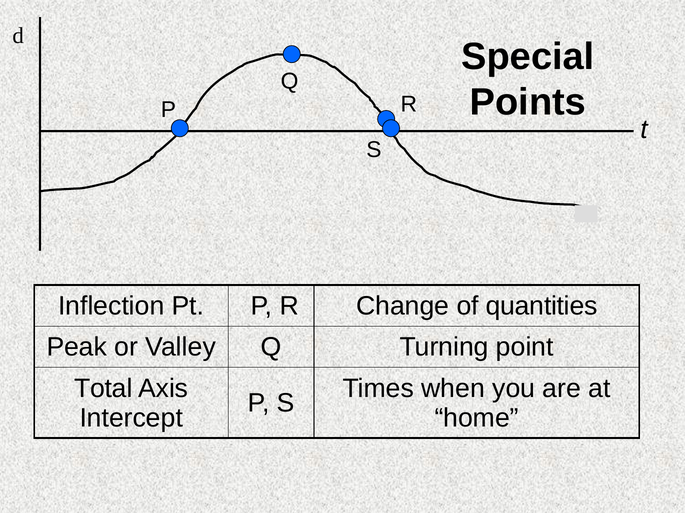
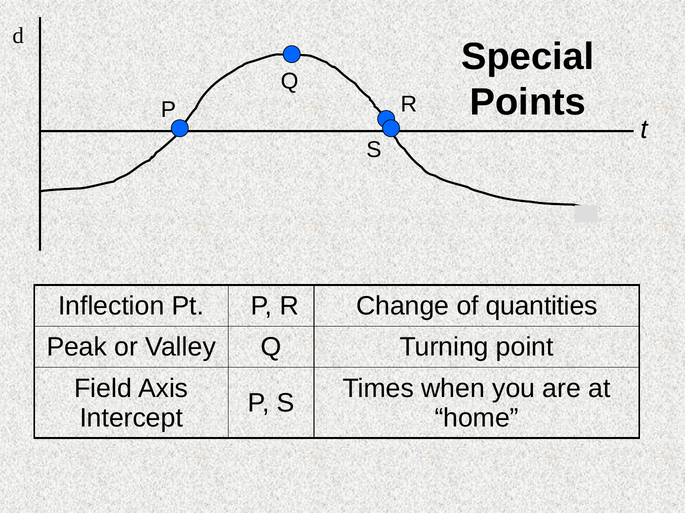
Total: Total -> Field
